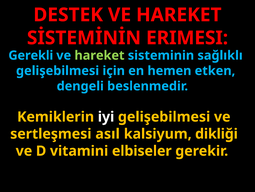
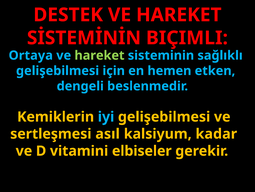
ERIMESI: ERIMESI -> BIÇIMLI
Gerekli: Gerekli -> Ortaya
iyi colour: white -> light blue
dikliği: dikliği -> kadar
